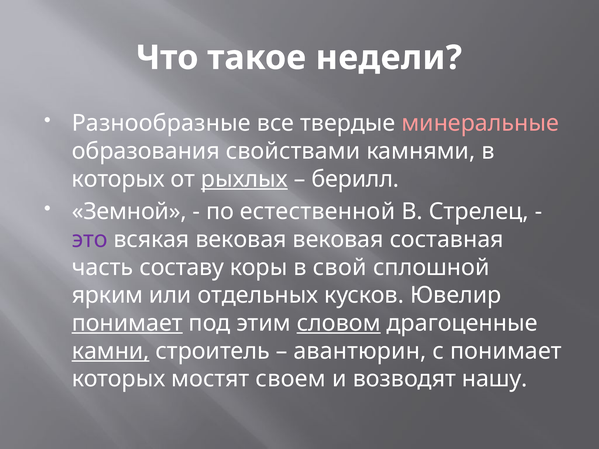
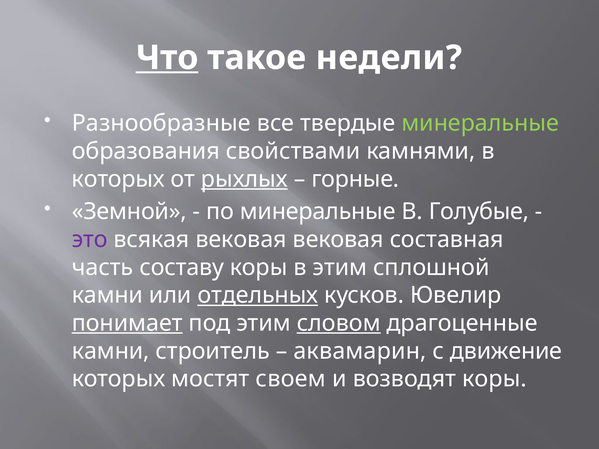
Что underline: none -> present
минеральные at (480, 123) colour: pink -> light green
берилл: берилл -> горные
по естественной: естественной -> минеральные
Стрелец: Стрелец -> Голубые
в свой: свой -> этим
ярким at (107, 295): ярким -> камни
отдельных underline: none -> present
камни at (111, 351) underline: present -> none
авантюрин: авантюрин -> аквамарин
с понимает: понимает -> движение
возводят нашу: нашу -> коры
